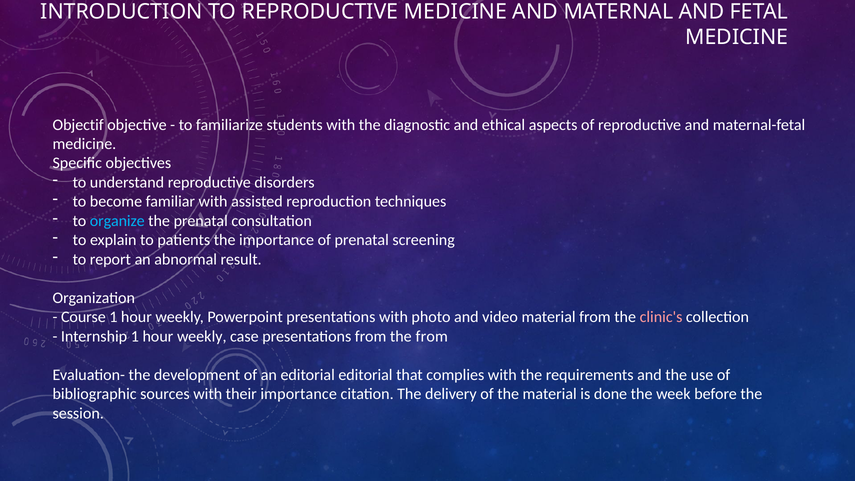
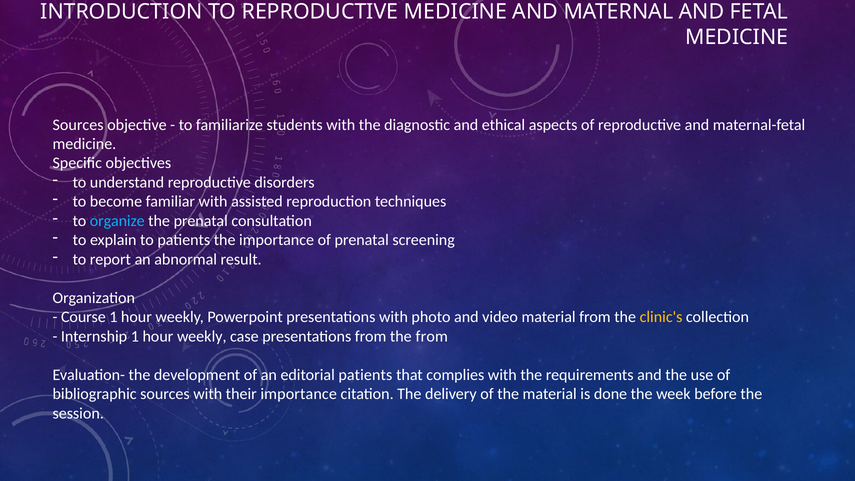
Objectif at (78, 125): Objectif -> Sources
clinic's colour: pink -> yellow
editorial editorial: editorial -> patients
